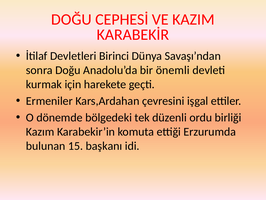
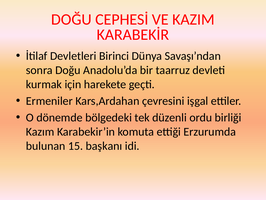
önemli: önemli -> taarruz
